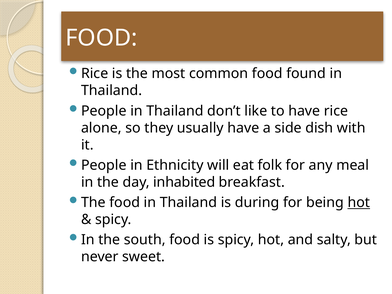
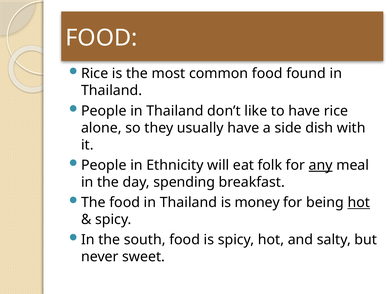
any underline: none -> present
inhabited: inhabited -> spending
during: during -> money
